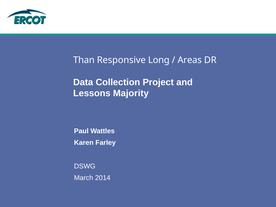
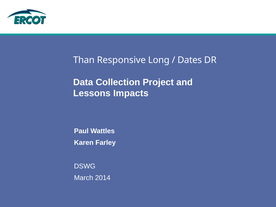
Areas: Areas -> Dates
Majority: Majority -> Impacts
